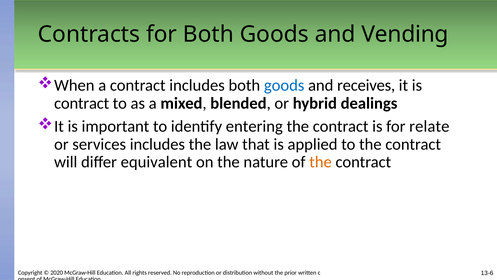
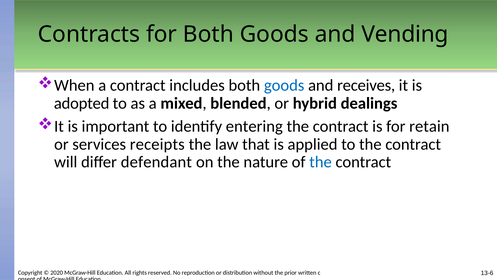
contract at (82, 103): contract -> adopted
relate: relate -> retain
services includes: includes -> receipts
equivalent: equivalent -> defendant
the at (321, 162) colour: orange -> blue
